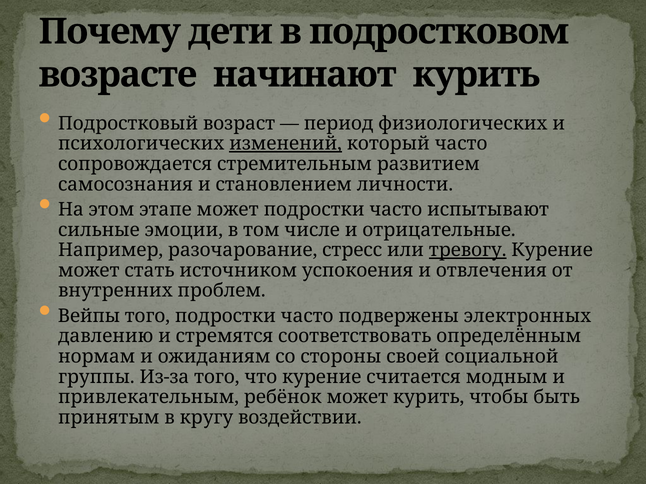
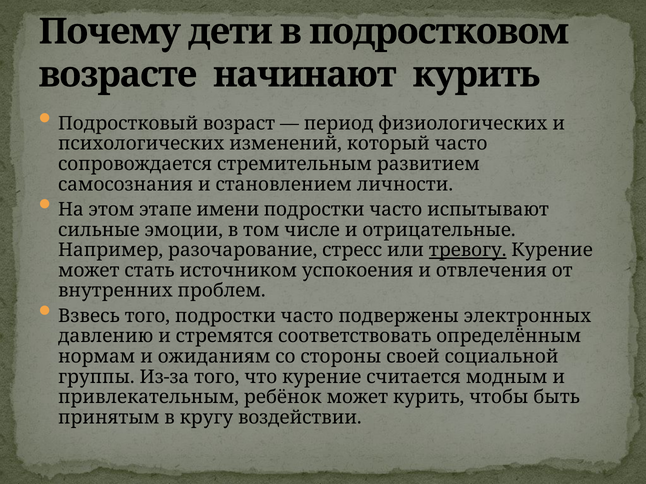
изменений underline: present -> none
этапе может: может -> имени
Вейпы: Вейпы -> Взвесь
